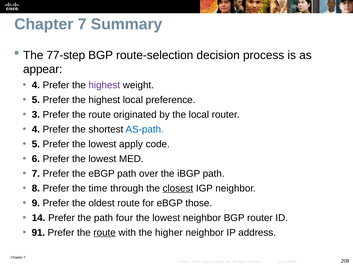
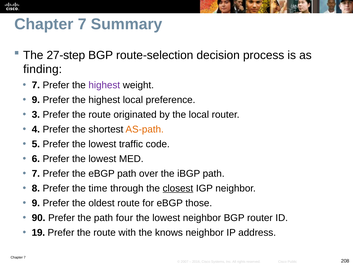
77-step: 77-step -> 27-step
appear: appear -> finding
4 at (36, 85): 4 -> 7
5 at (36, 100): 5 -> 9
AS-path colour: blue -> orange
apply: apply -> traffic
14: 14 -> 90
91: 91 -> 19
route at (105, 232) underline: present -> none
higher: higher -> knows
